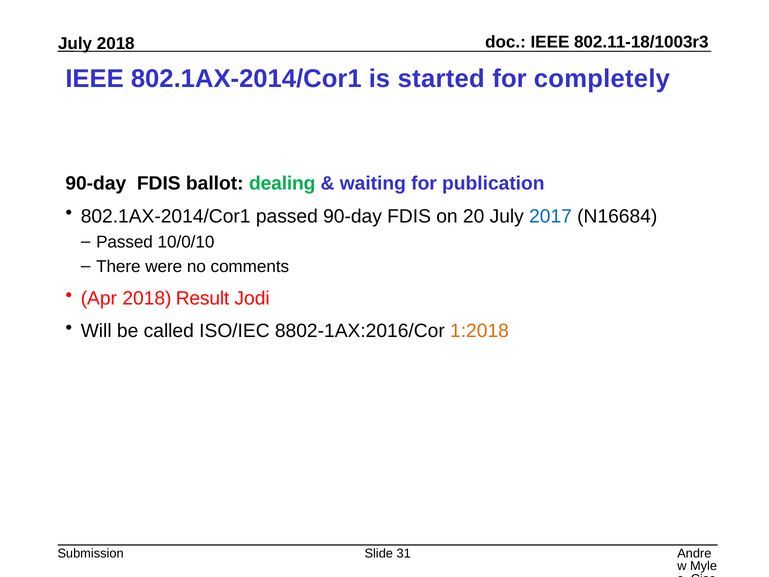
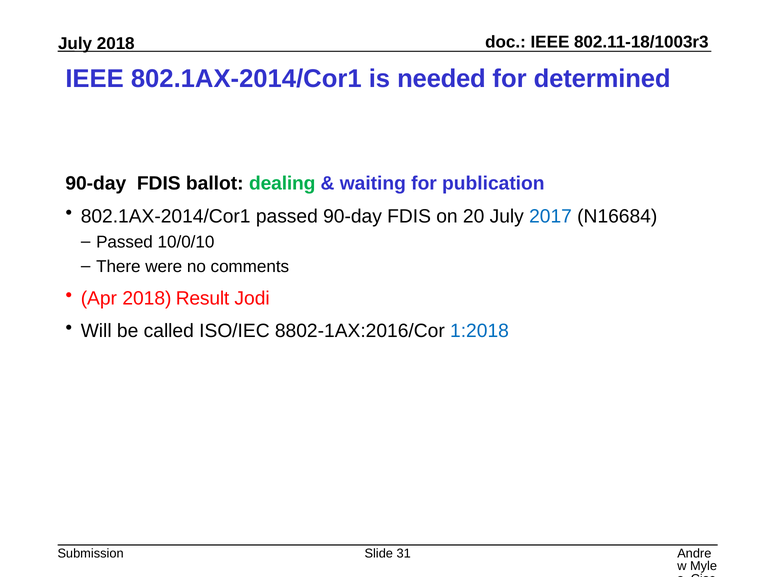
started: started -> needed
completely: completely -> determined
1:2018 colour: orange -> blue
